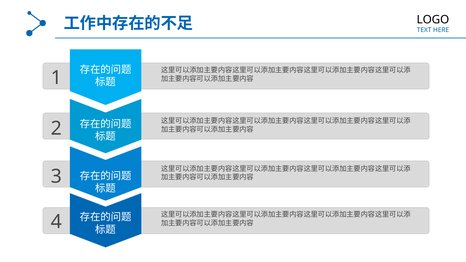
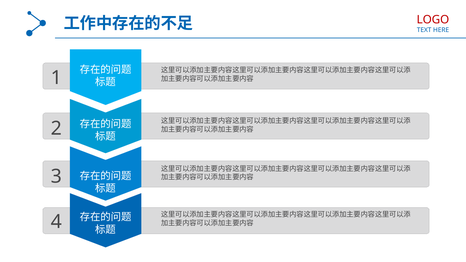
LOGO colour: black -> red
